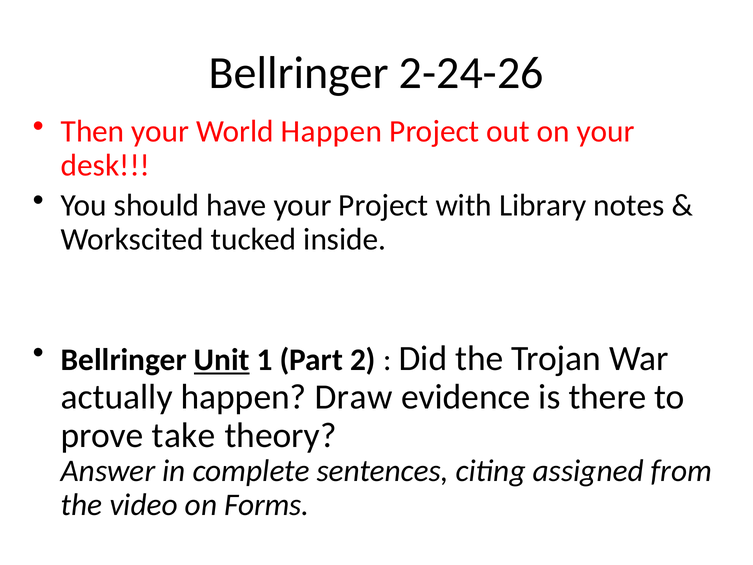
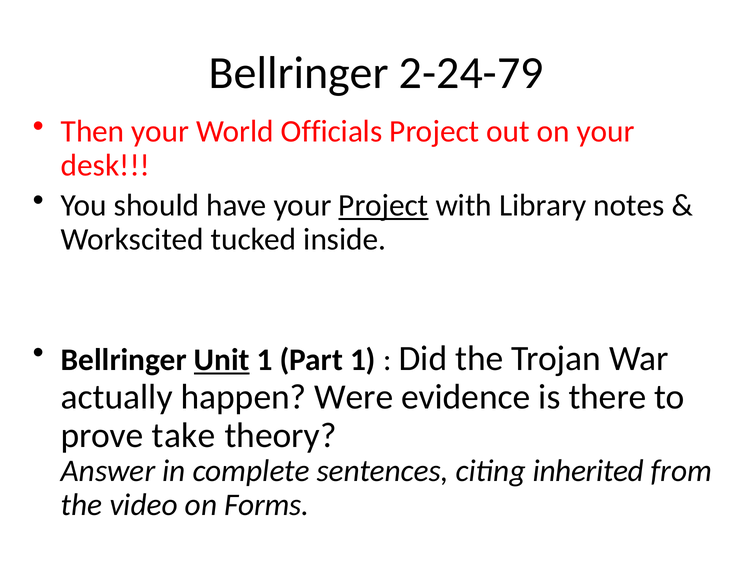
2-24-26: 2-24-26 -> 2-24-79
World Happen: Happen -> Officials
Project at (383, 205) underline: none -> present
Part 2: 2 -> 1
Draw: Draw -> Were
assigned: assigned -> inherited
